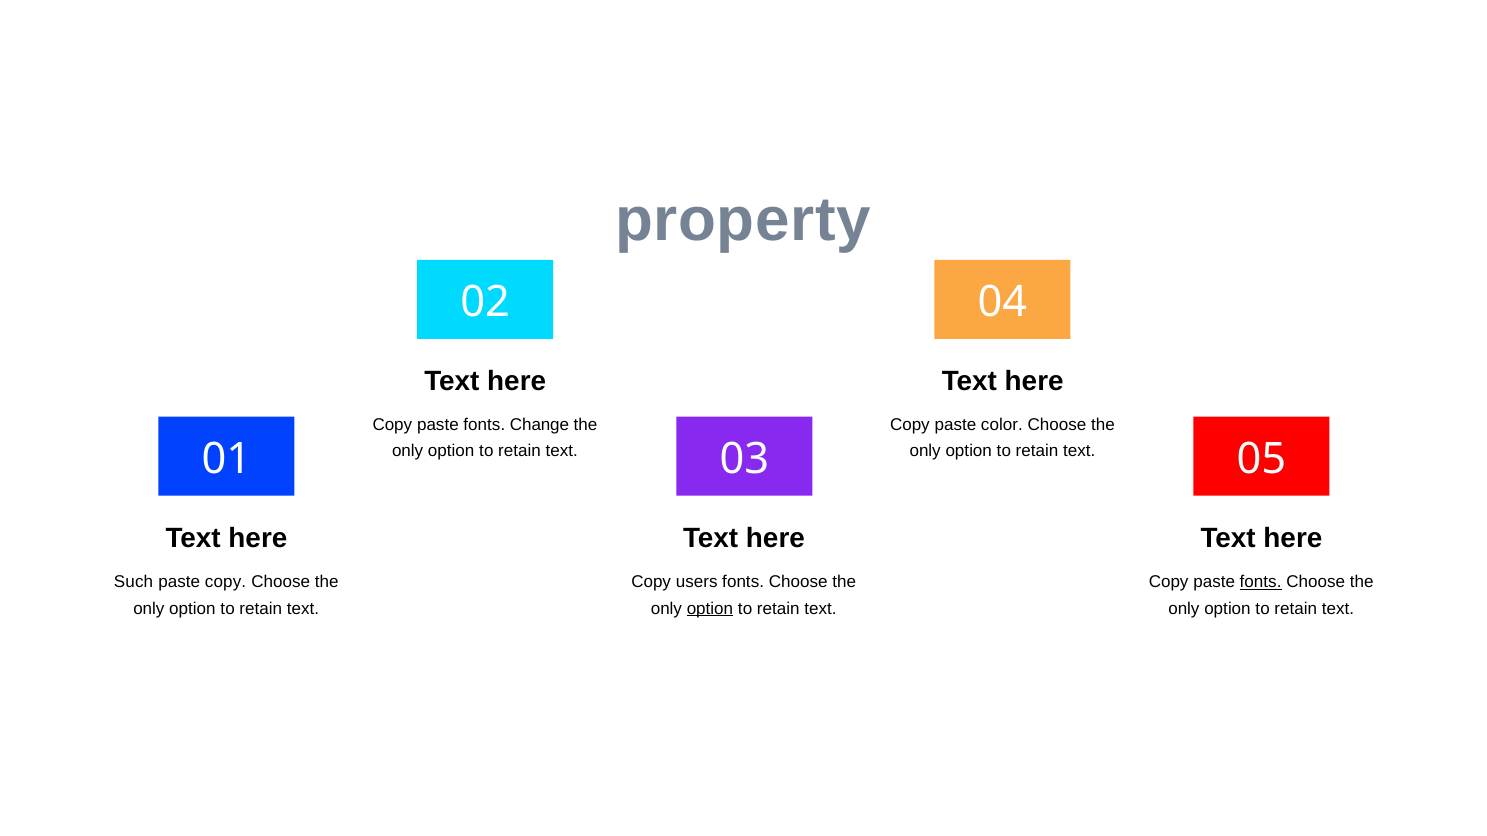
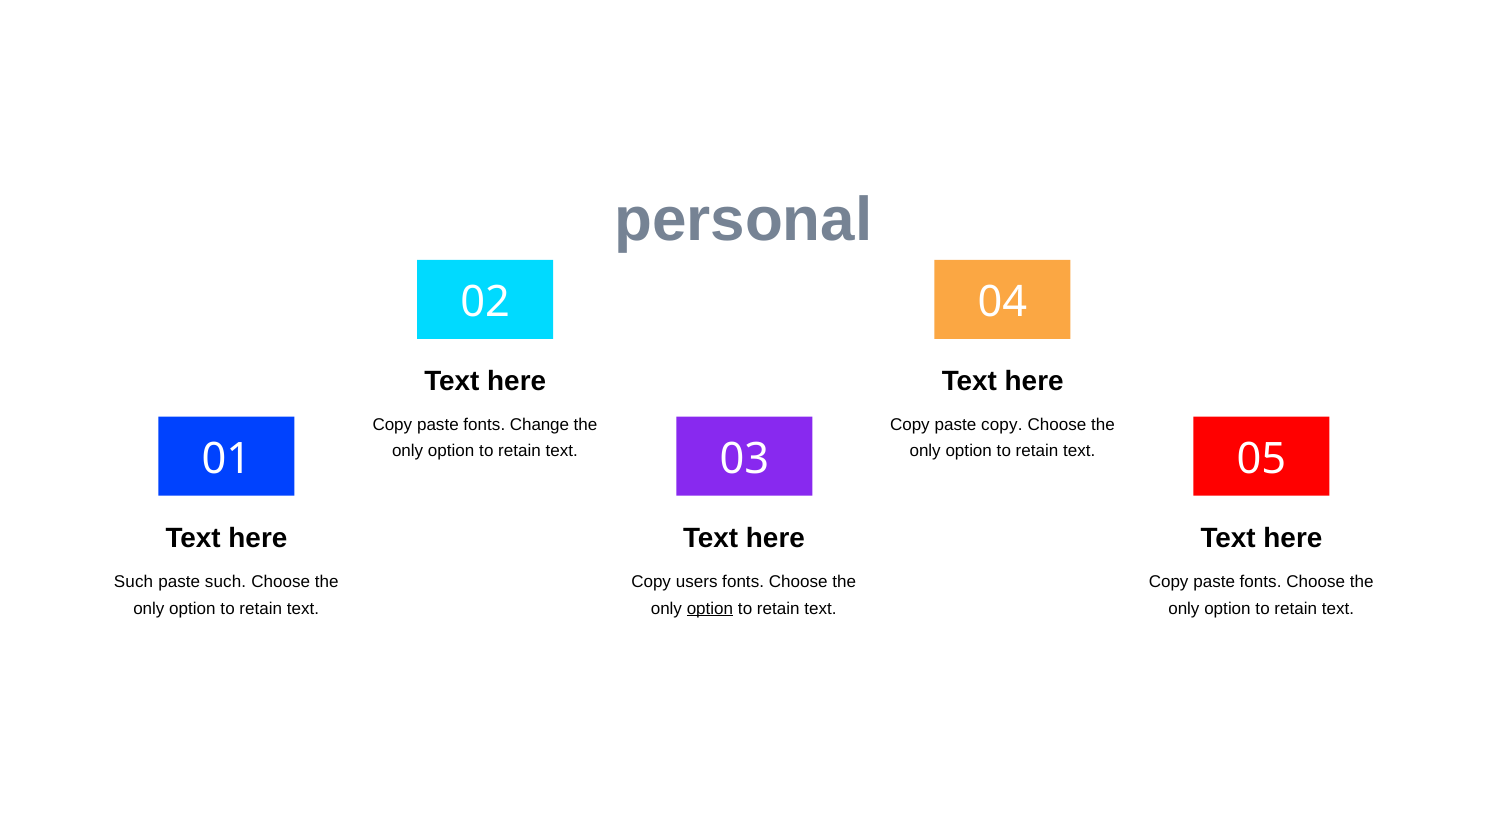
property: property -> personal
paste color: color -> copy
paste copy: copy -> such
fonts at (1261, 582) underline: present -> none
